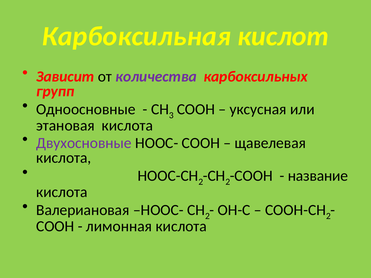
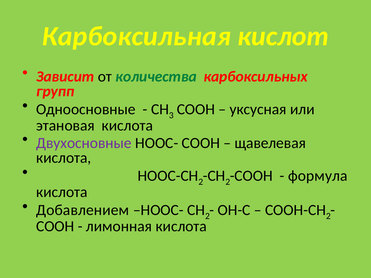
количества colour: purple -> green
название: название -> формула
Валериановая: Валериановая -> Добавлением
